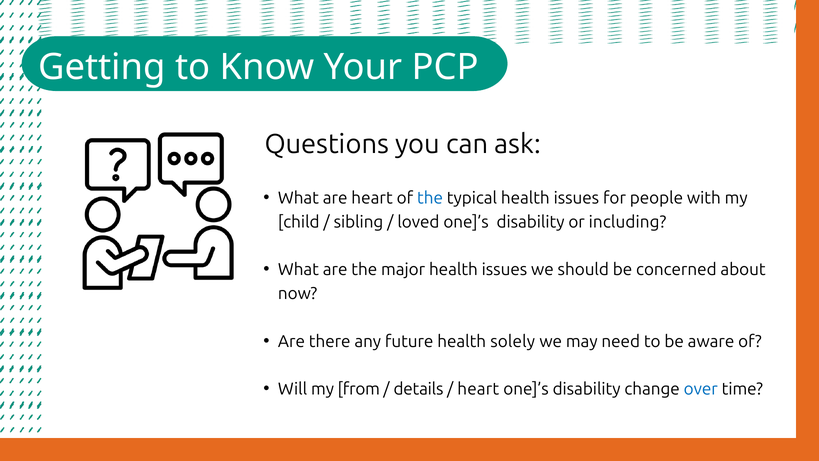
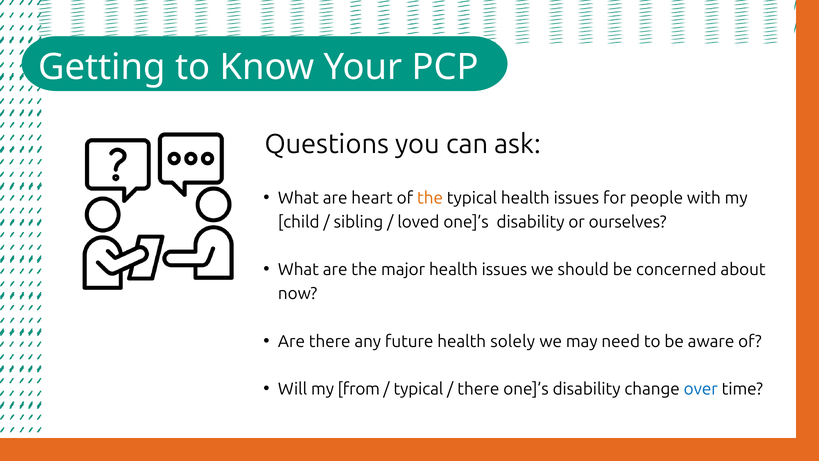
the at (430, 198) colour: blue -> orange
including: including -> ourselves
details at (418, 389): details -> typical
heart at (478, 389): heart -> there
